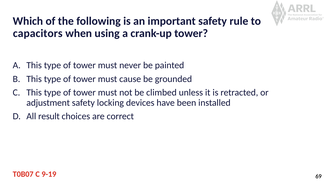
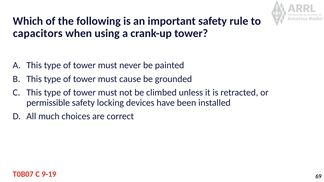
adjustment: adjustment -> permissible
result: result -> much
